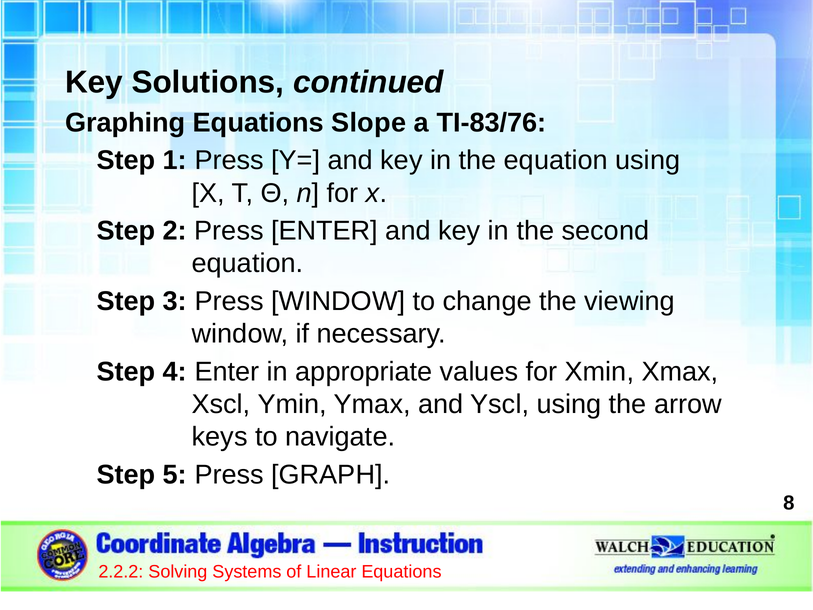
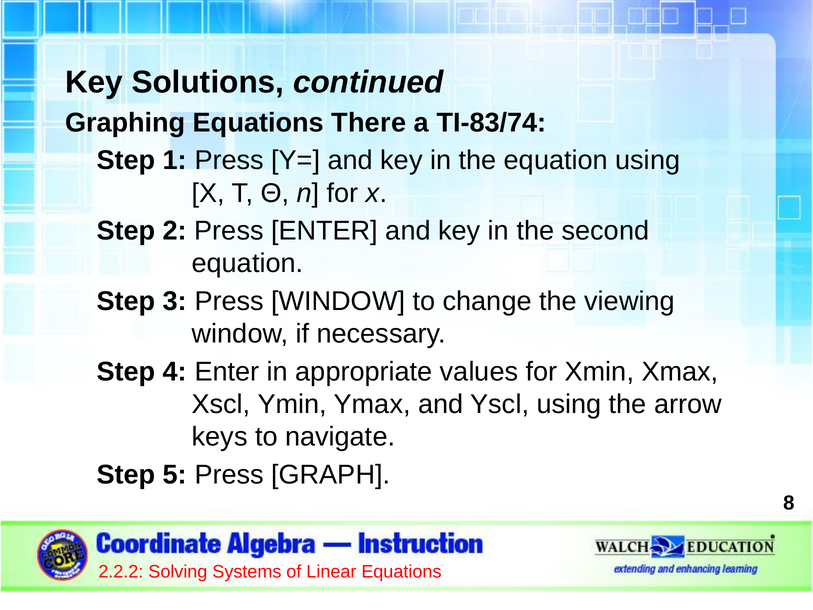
Slope: Slope -> There
TI-83/76: TI-83/76 -> TI-83/74
